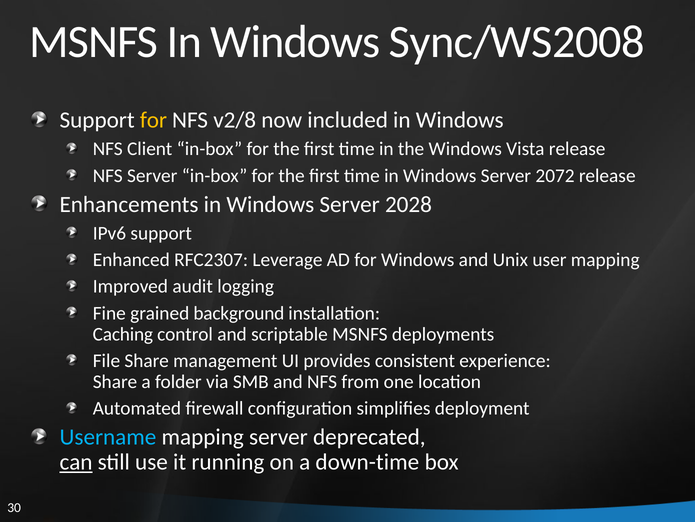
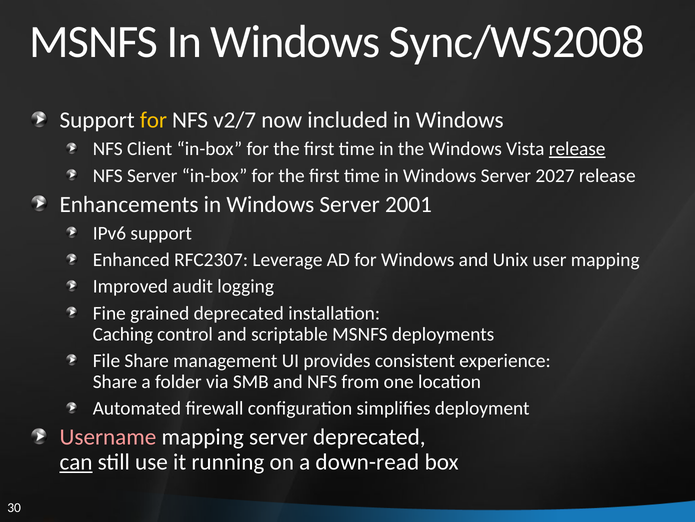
v2/8: v2/8 -> v2/7
release at (577, 149) underline: none -> present
2072: 2072 -> 2027
2028: 2028 -> 2001
grained background: background -> deprecated
Username colour: light blue -> pink
down-time: down-time -> down-read
